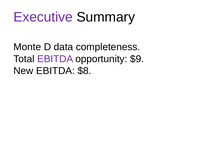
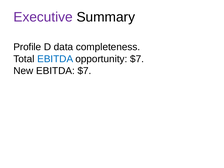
Monte: Monte -> Profile
EBITDA at (55, 59) colour: purple -> blue
opportunity $9: $9 -> $7
EBITDA $8: $8 -> $7
